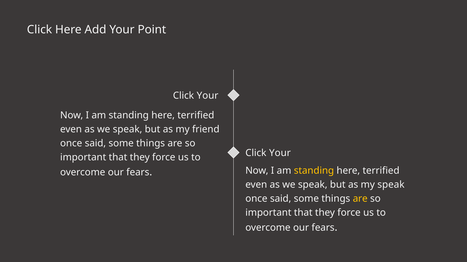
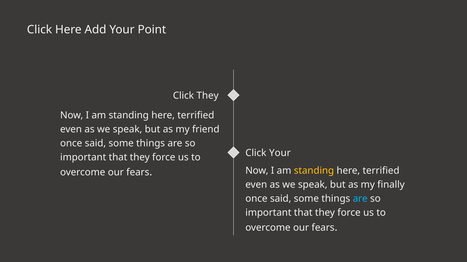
Your at (208, 96): Your -> They
my speak: speak -> finally
are at (360, 199) colour: yellow -> light blue
